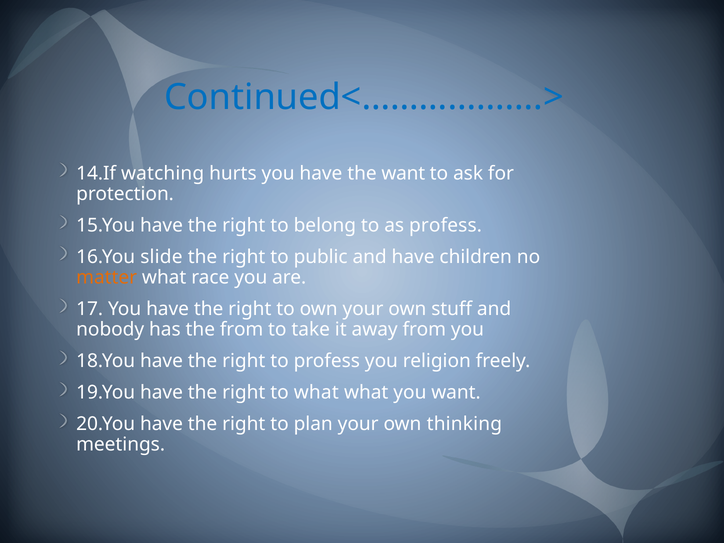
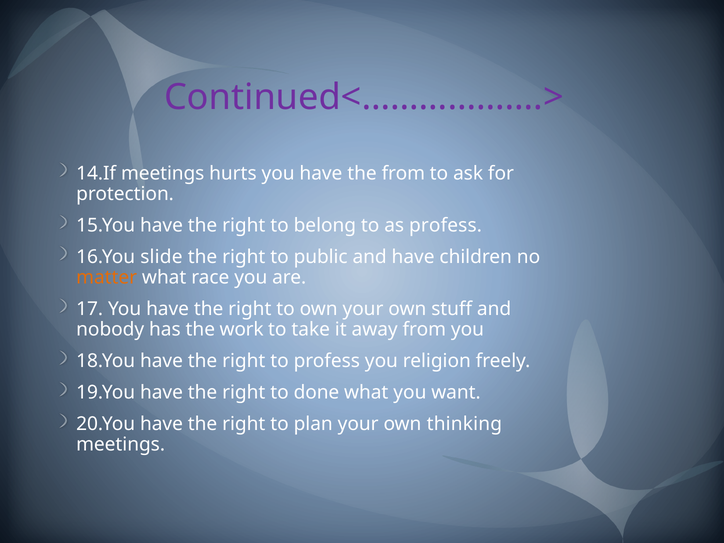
Continued<……………….> colour: blue -> purple
14.If watching: watching -> meetings
the want: want -> from
the from: from -> work
to what: what -> done
